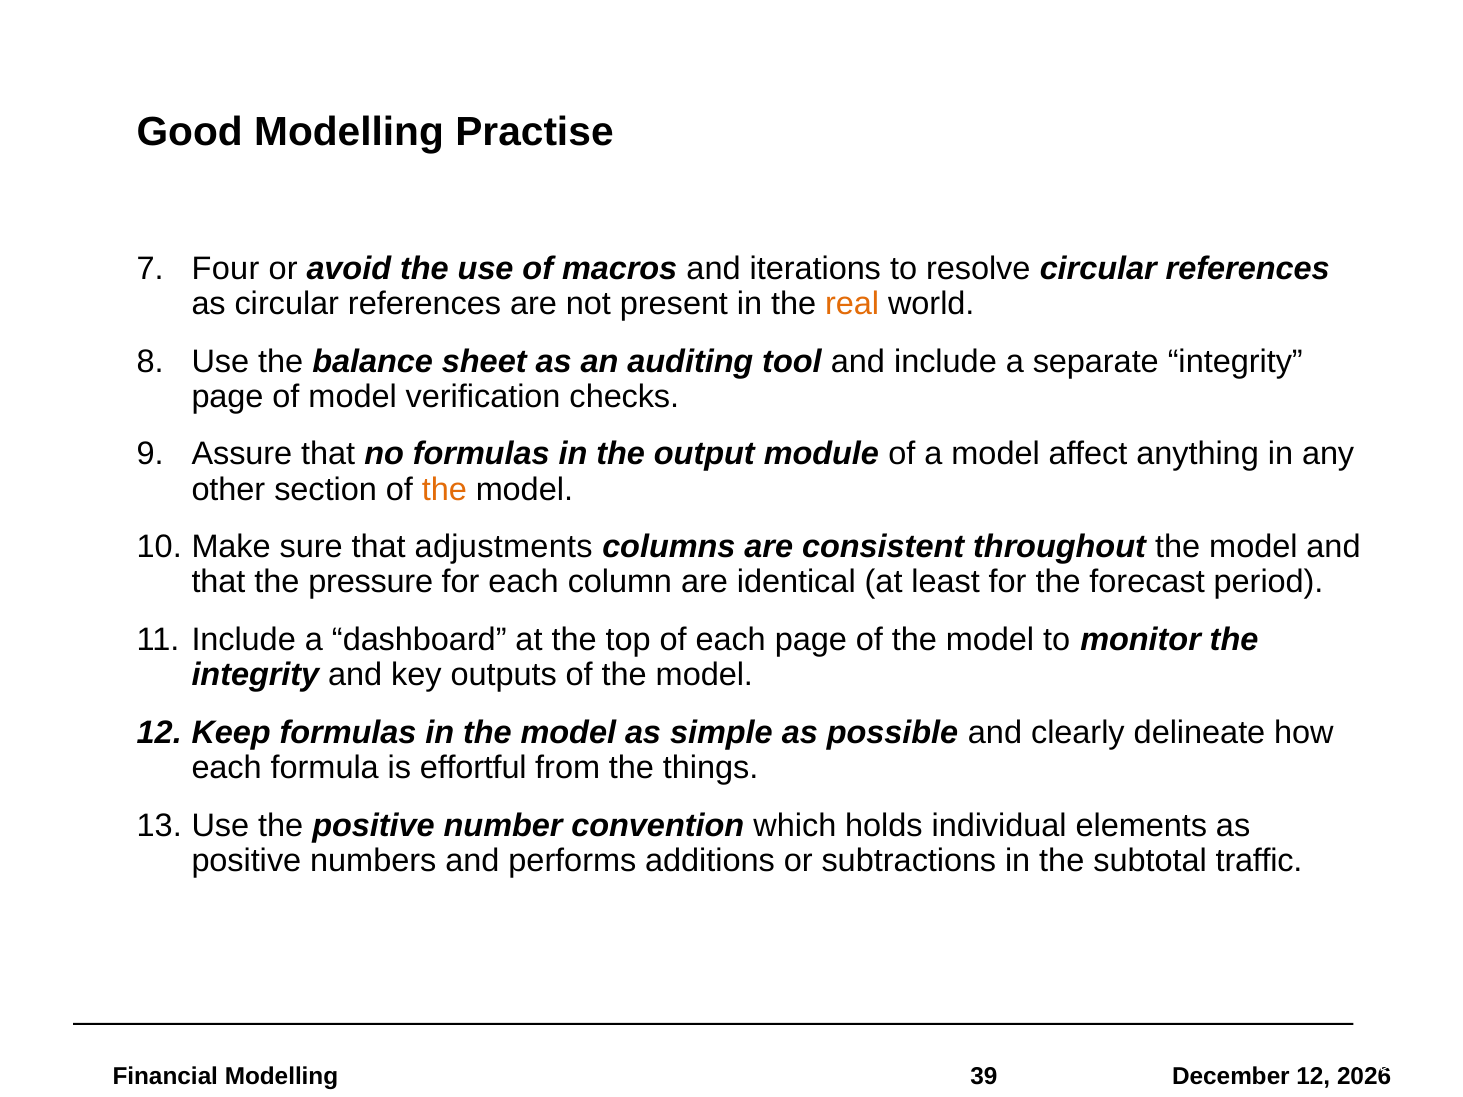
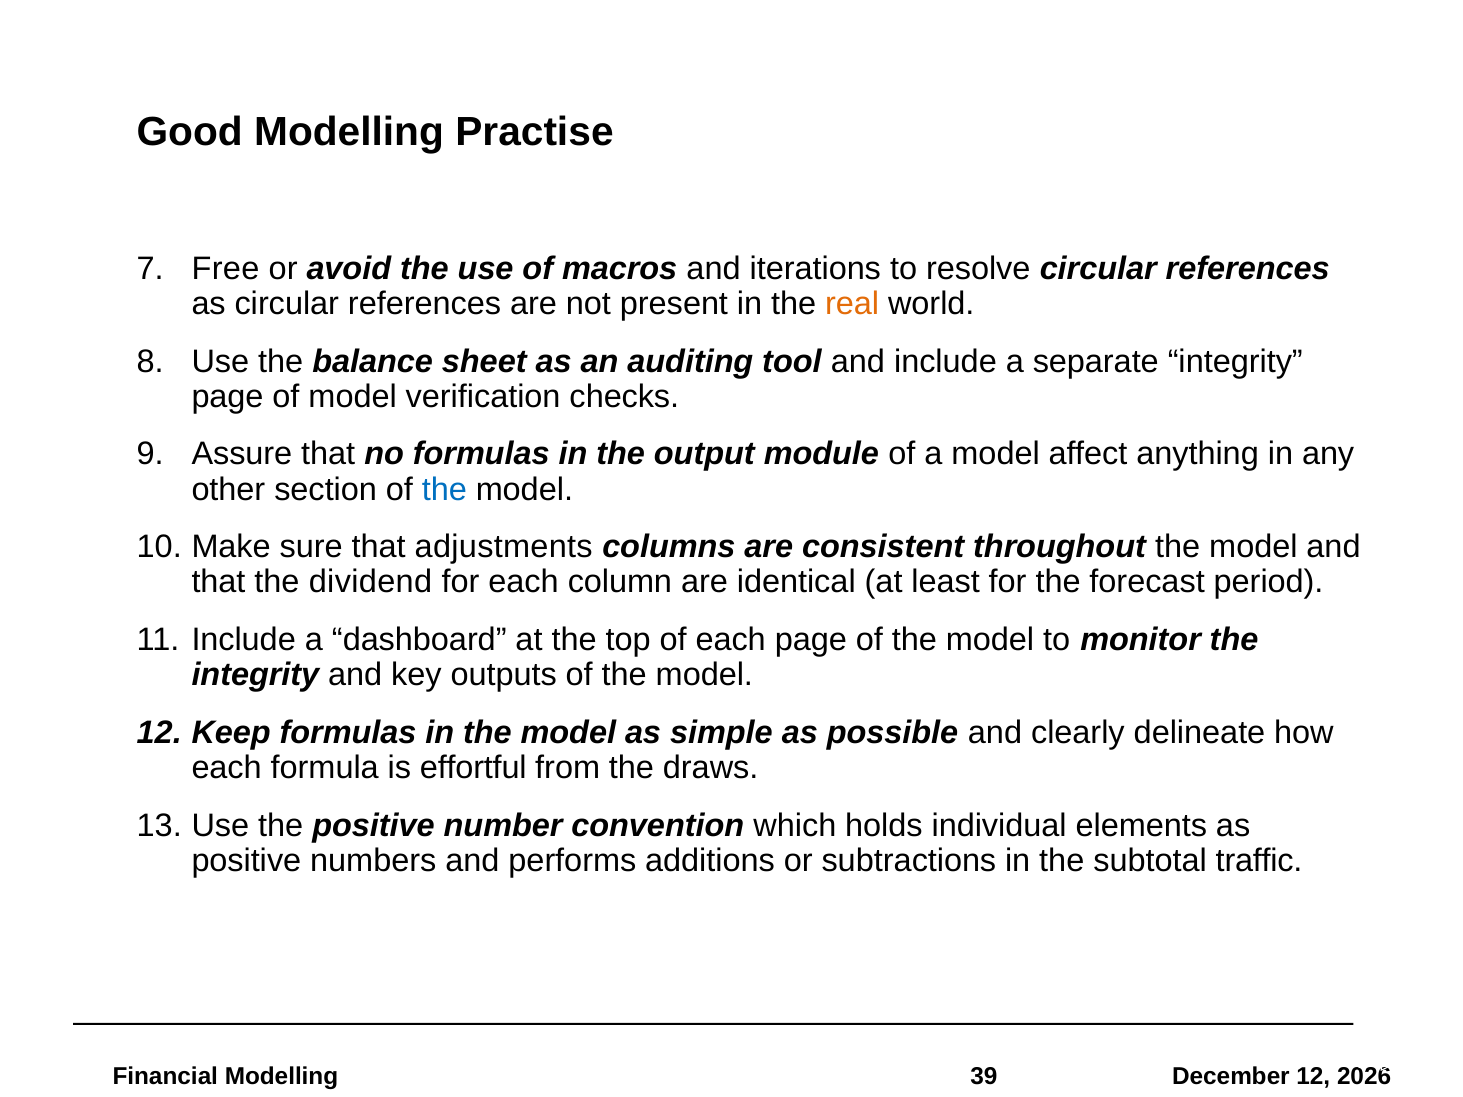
Four: Four -> Free
the at (444, 489) colour: orange -> blue
pressure: pressure -> dividend
things: things -> draws
